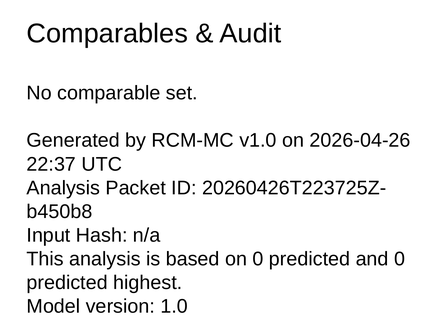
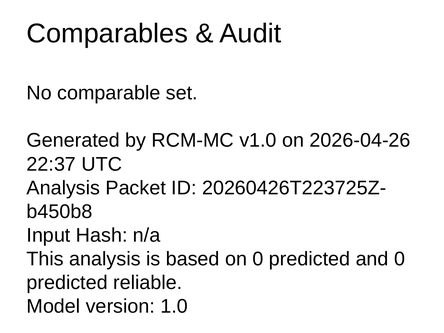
highest: highest -> reliable
